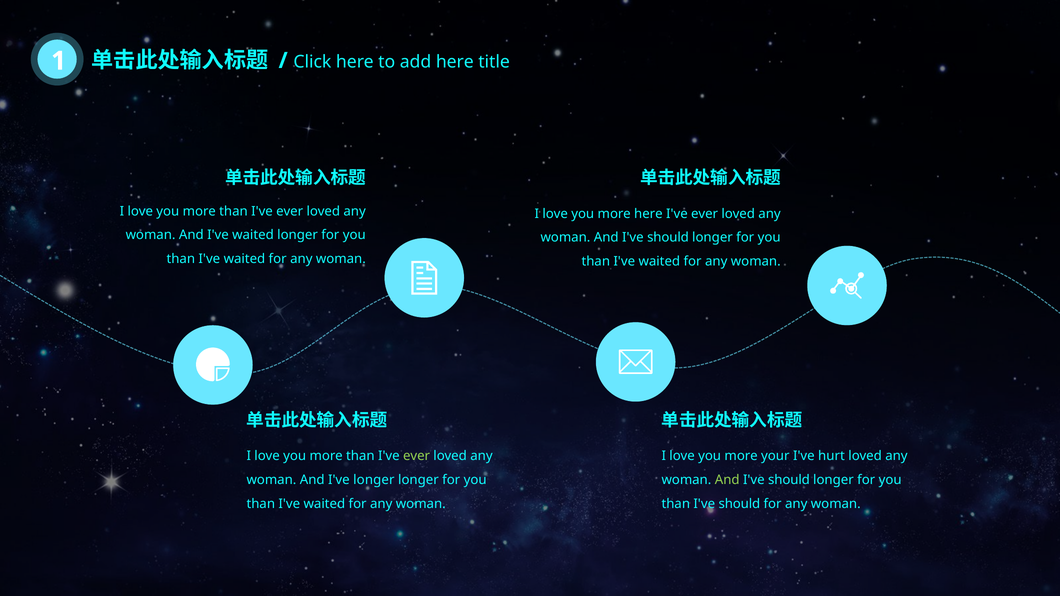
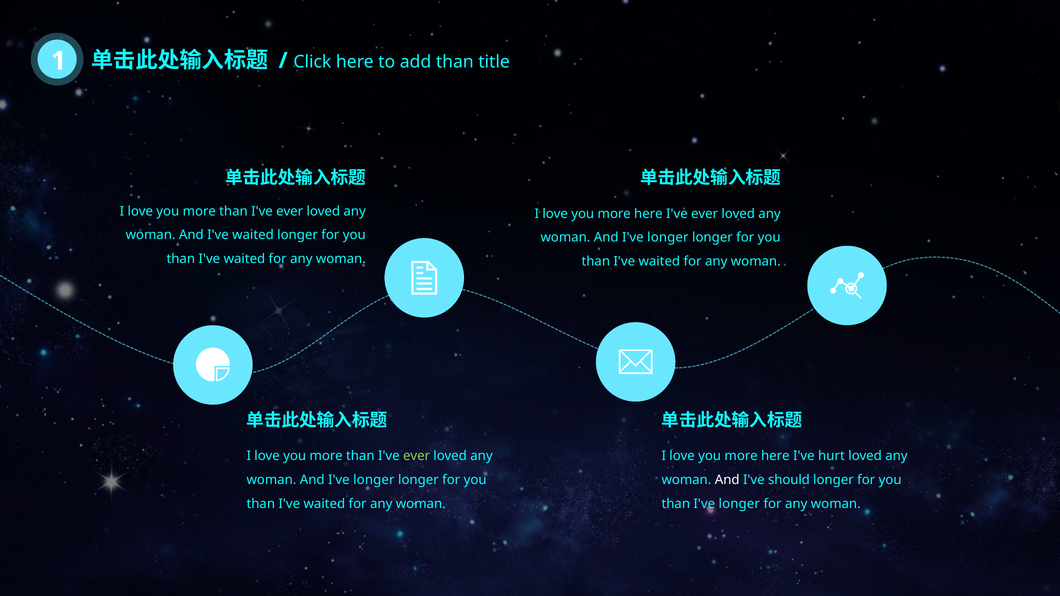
add here: here -> than
should at (668, 238): should -> longer
your at (775, 456): your -> here
And at (727, 480) colour: light green -> white
than I've should: should -> longer
